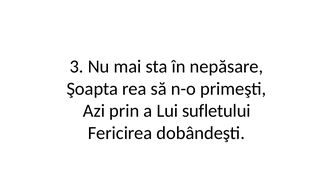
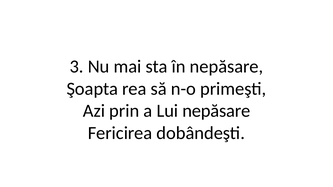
Lui sufletului: sufletului -> nepăsare
